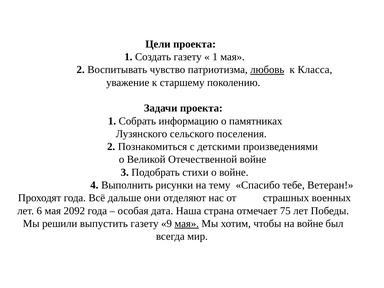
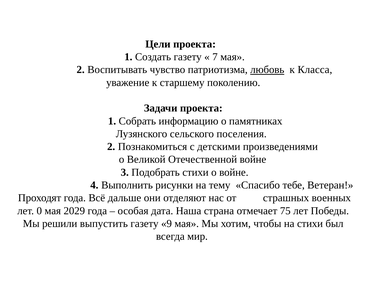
1 at (215, 57): 1 -> 7
6: 6 -> 0
2092: 2092 -> 2029
мая at (187, 224) underline: present -> none
на войне: войне -> стихи
